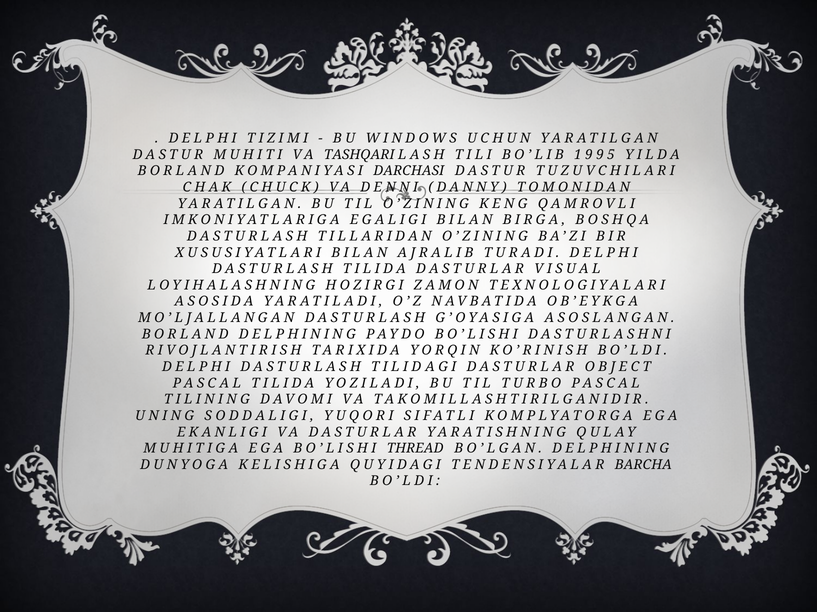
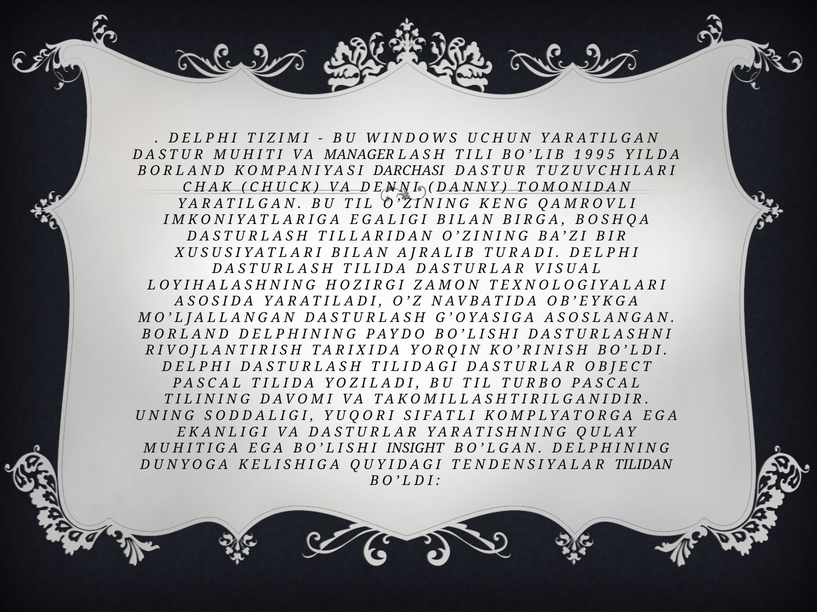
TASHQARI: TASHQARI -> MANAGER
THREAD: THREAD -> INSIGHT
BARCHA: BARCHA -> TILIDAN
